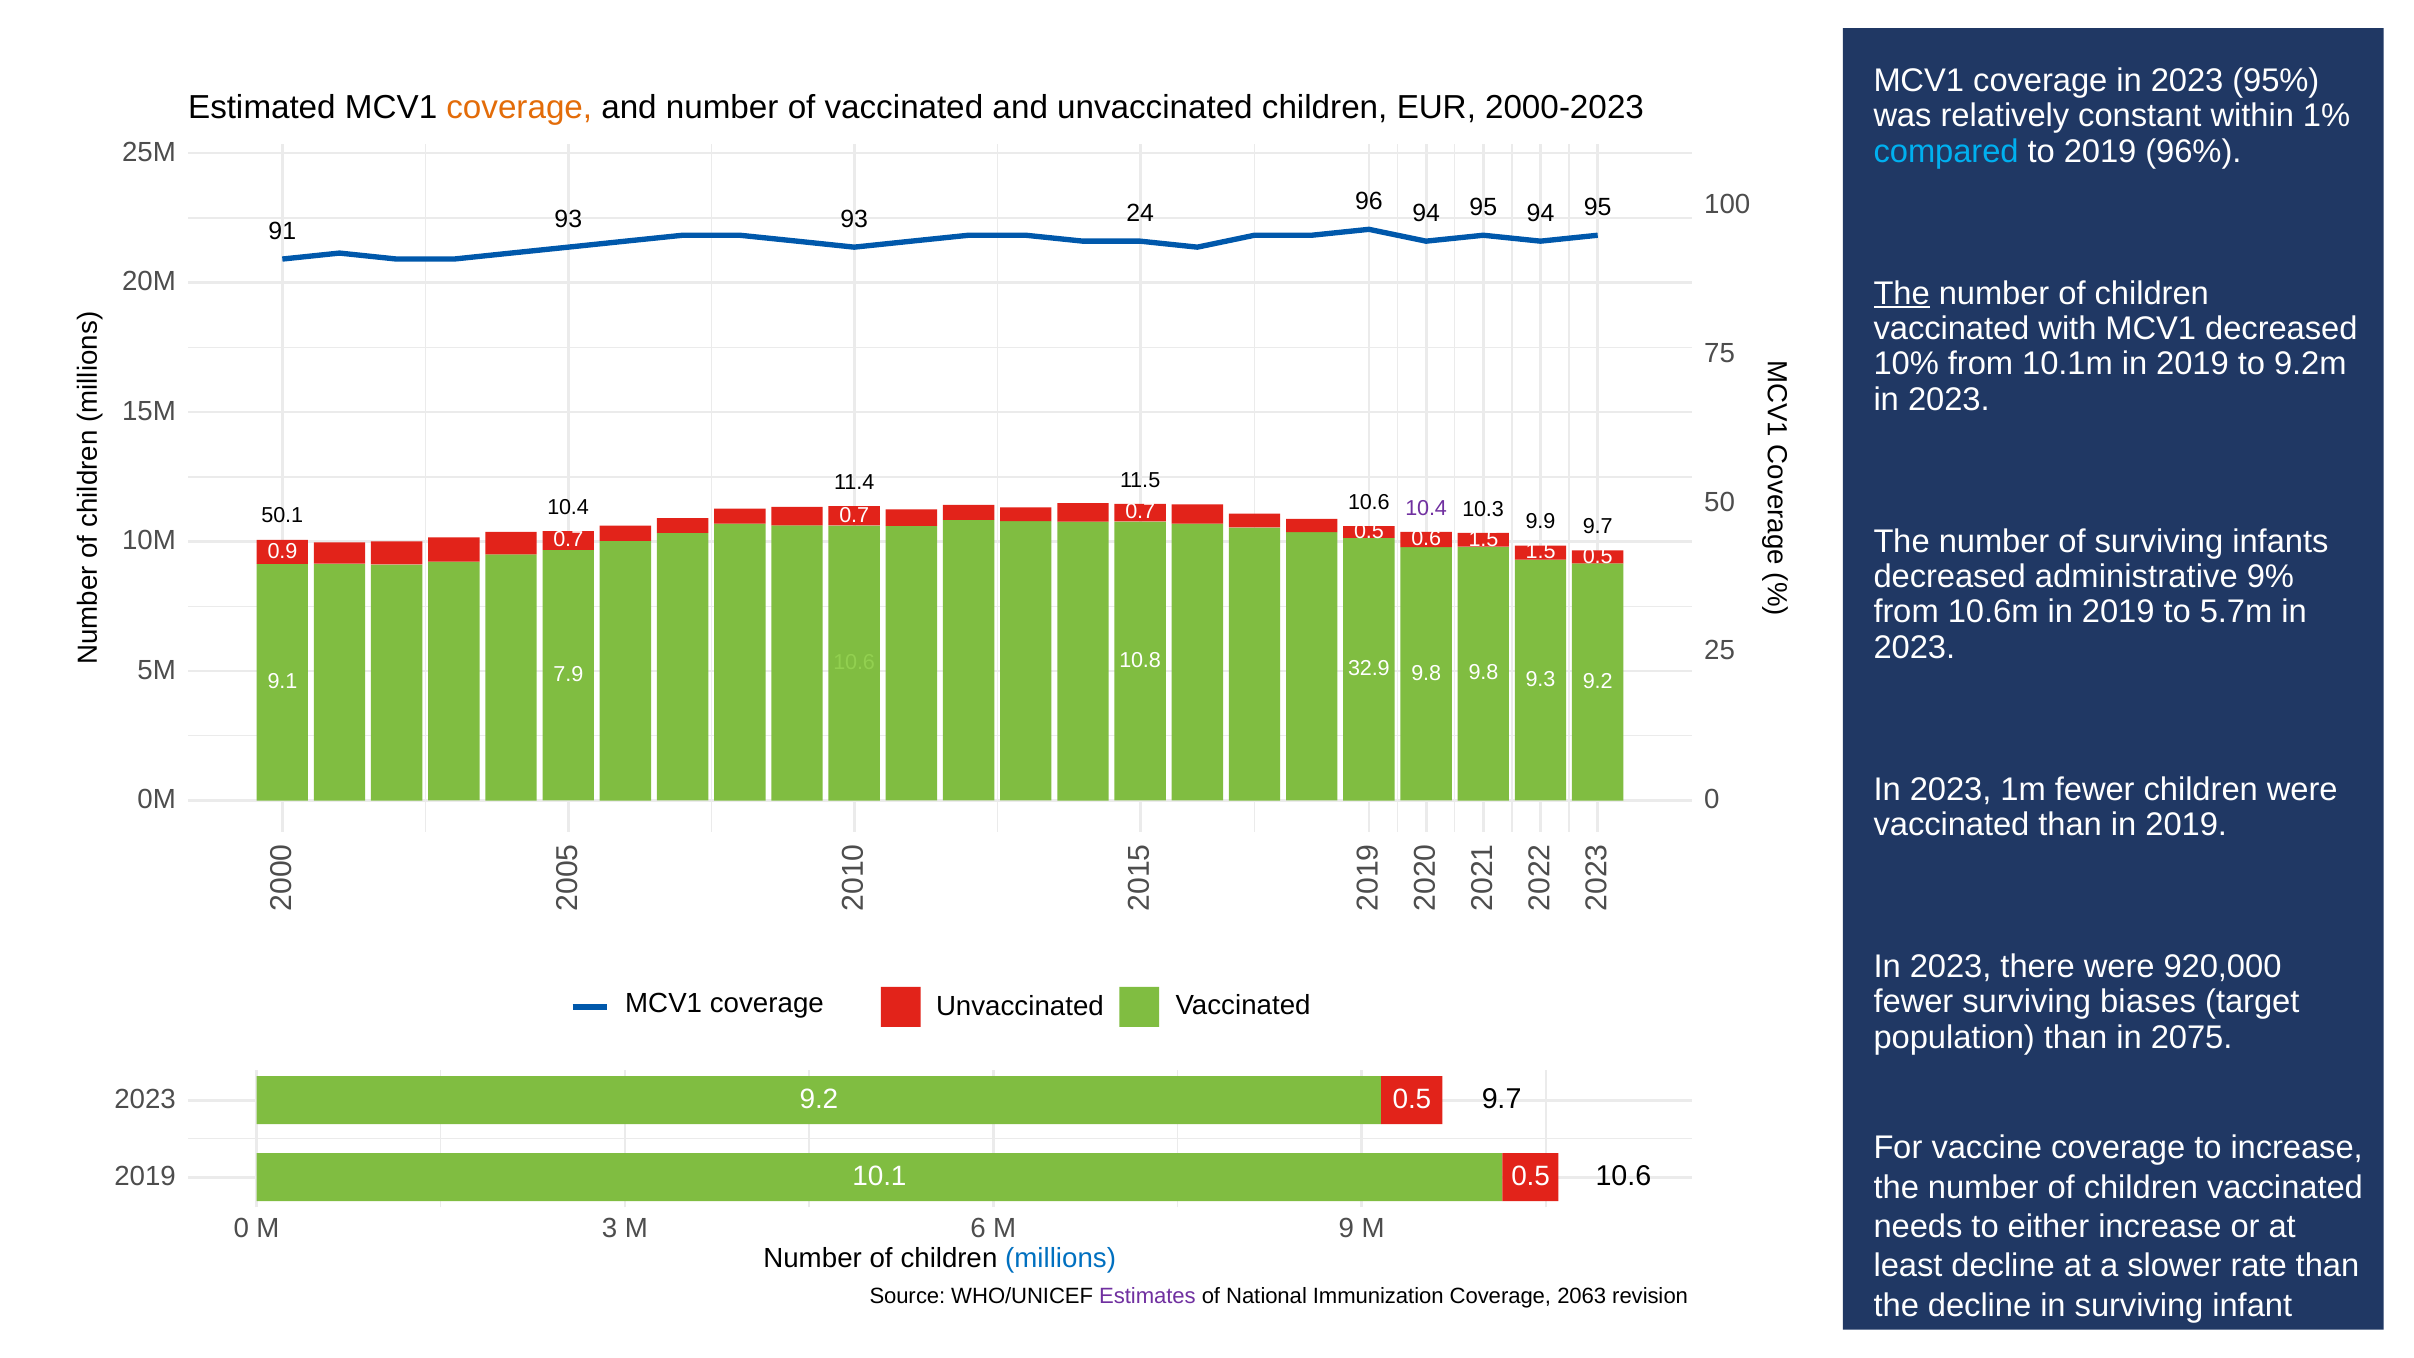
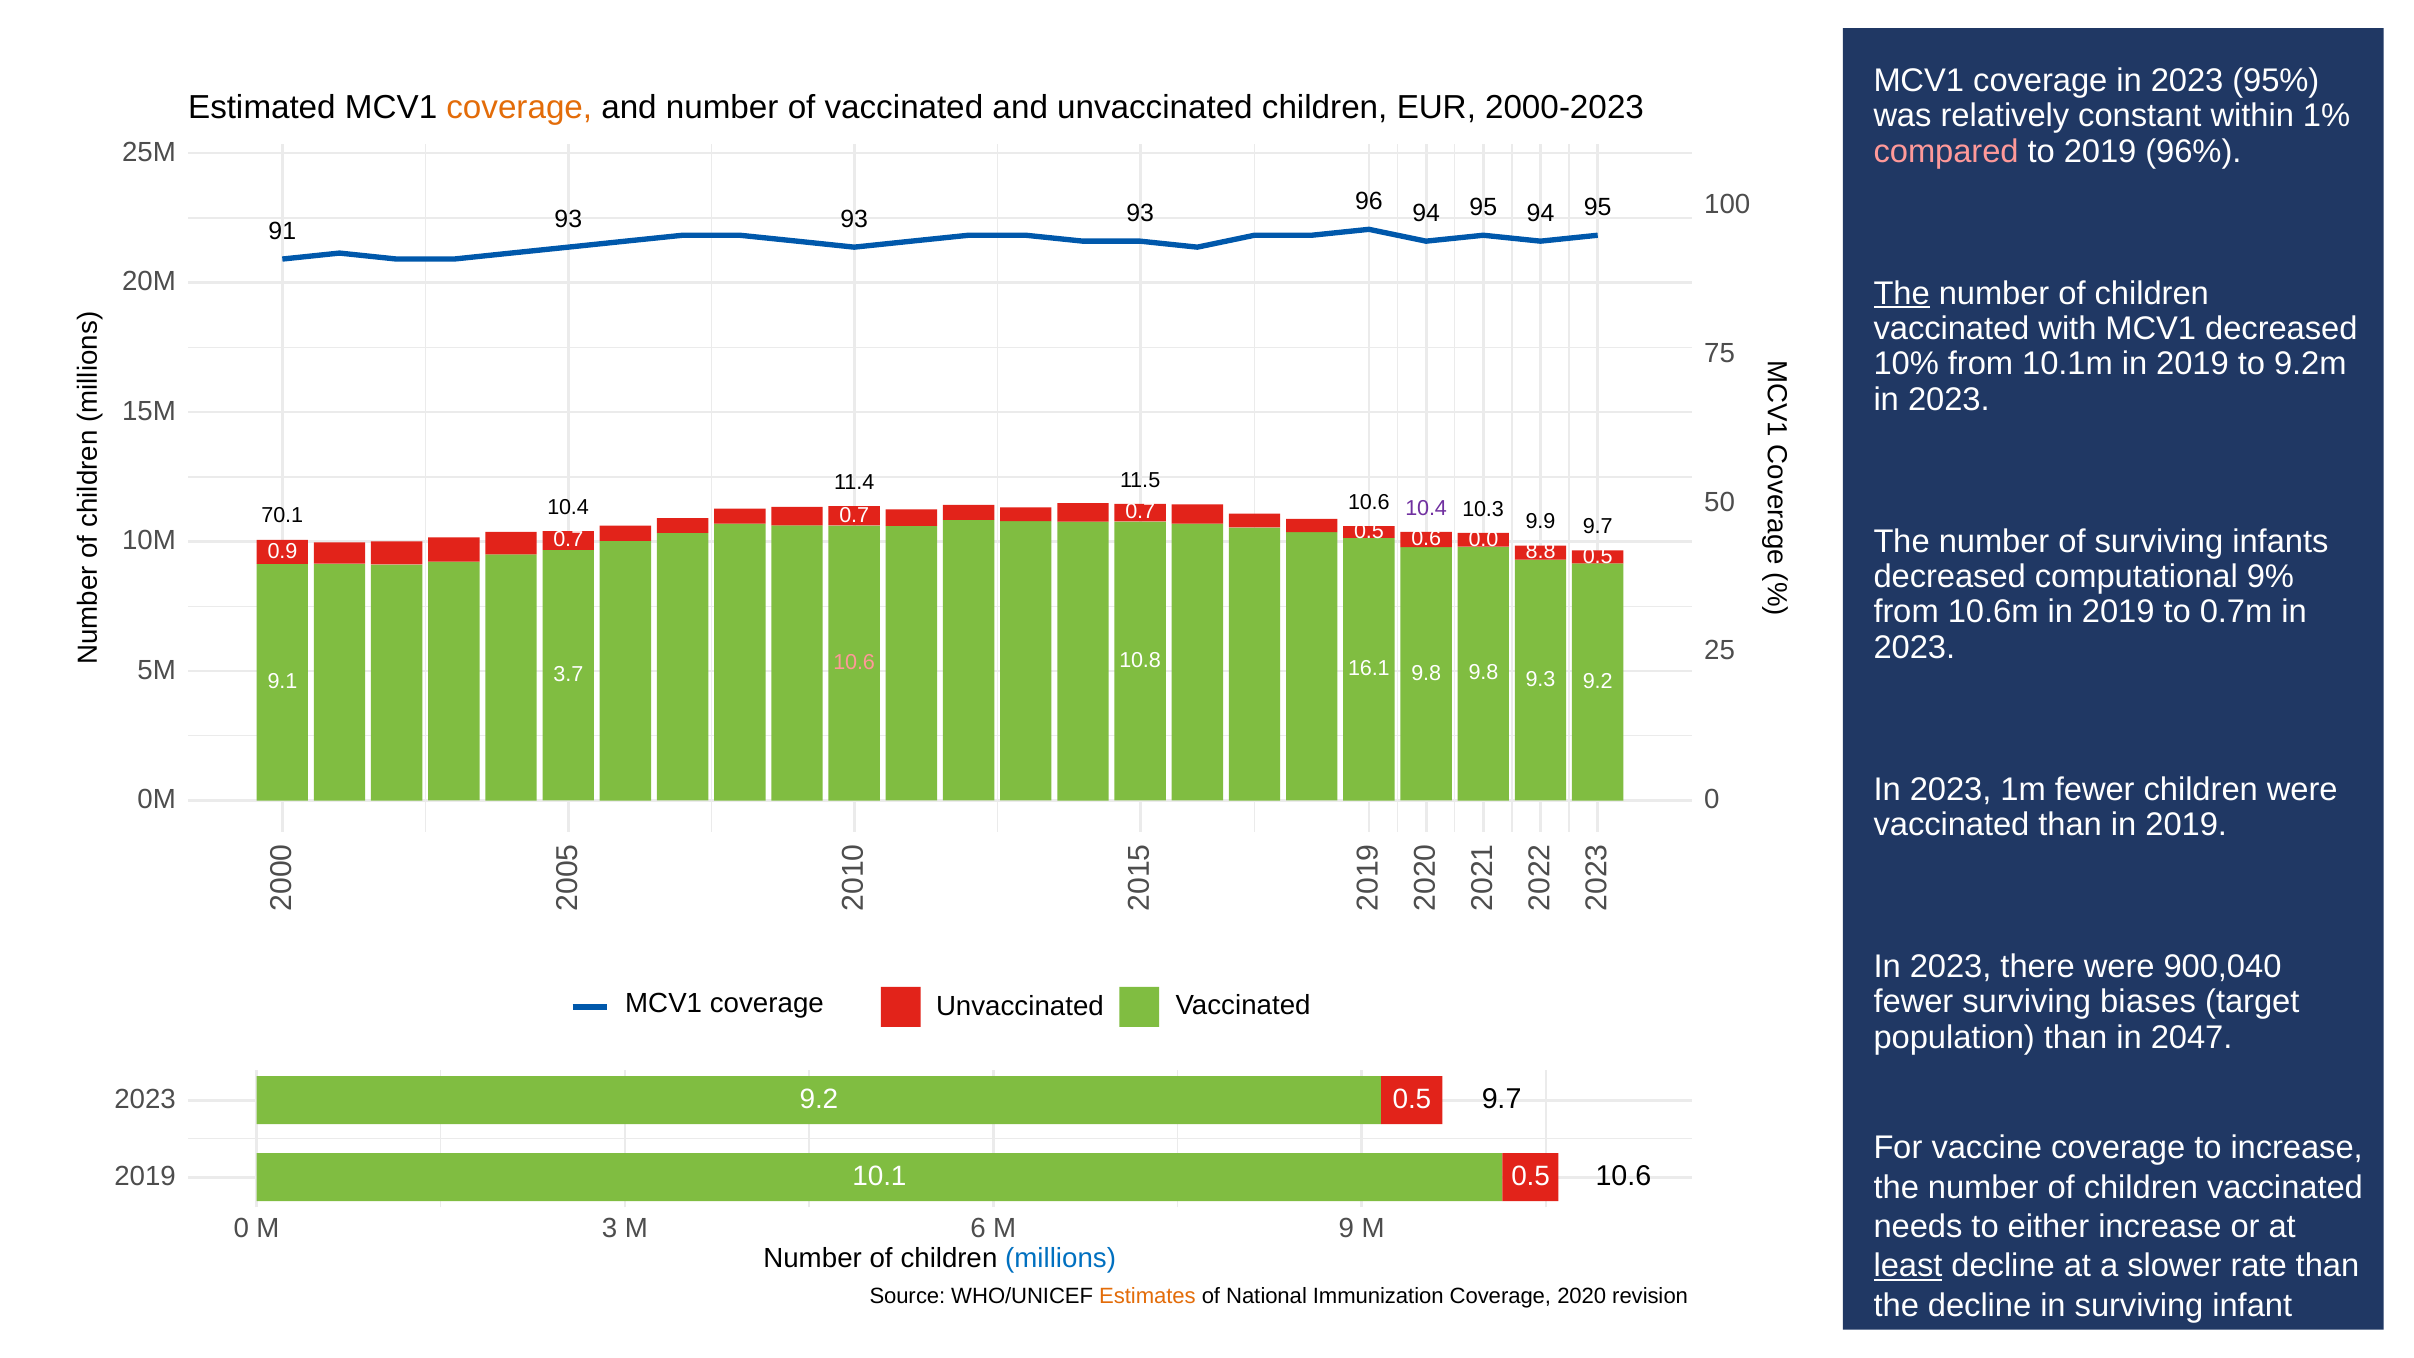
compared colour: light blue -> pink
93 93 24: 24 -> 93
50.1: 50.1 -> 70.1
1.5 at (1483, 539): 1.5 -> 0.0
1.5 at (1541, 552): 1.5 -> 8.8
administrative: administrative -> computational
5.7m: 5.7m -> 0.7m
10.6 at (854, 662) colour: light green -> pink
32.9: 32.9 -> 16.1
7.9: 7.9 -> 3.7
920,000: 920,000 -> 900,040
2075: 2075 -> 2047
least underline: none -> present
Estimates colour: purple -> orange
2063: 2063 -> 2020
